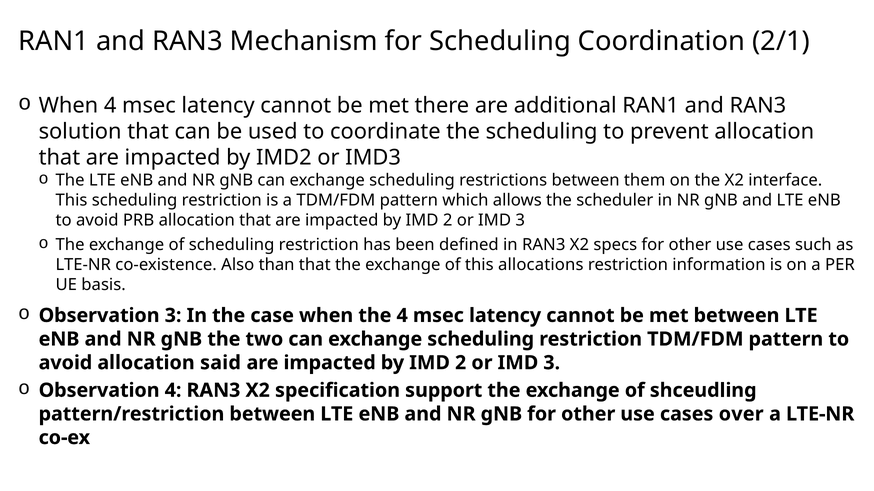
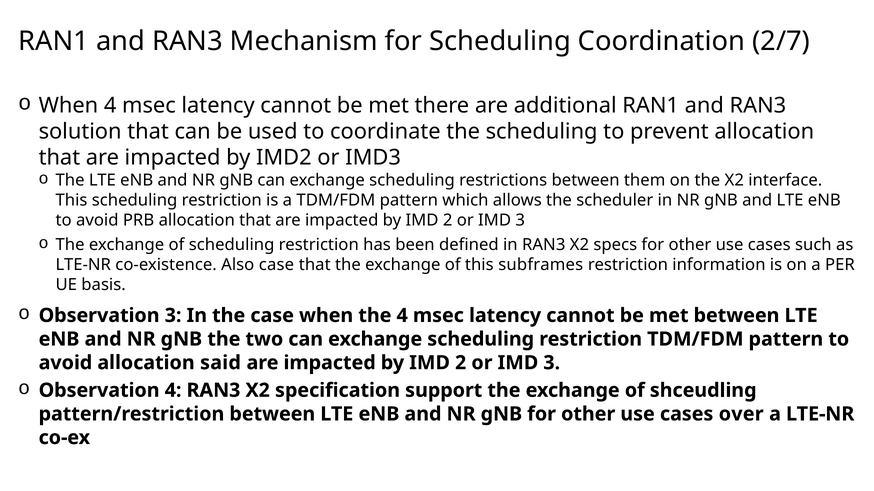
2/1: 2/1 -> 2/7
Also than: than -> case
allocations: allocations -> subframes
